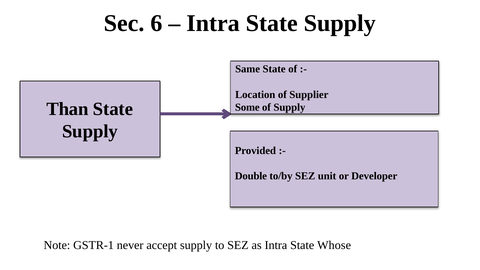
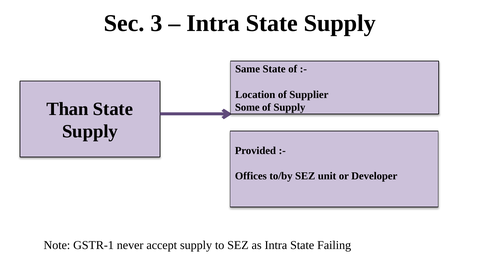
6: 6 -> 3
Double: Double -> Offices
Whose: Whose -> Failing
